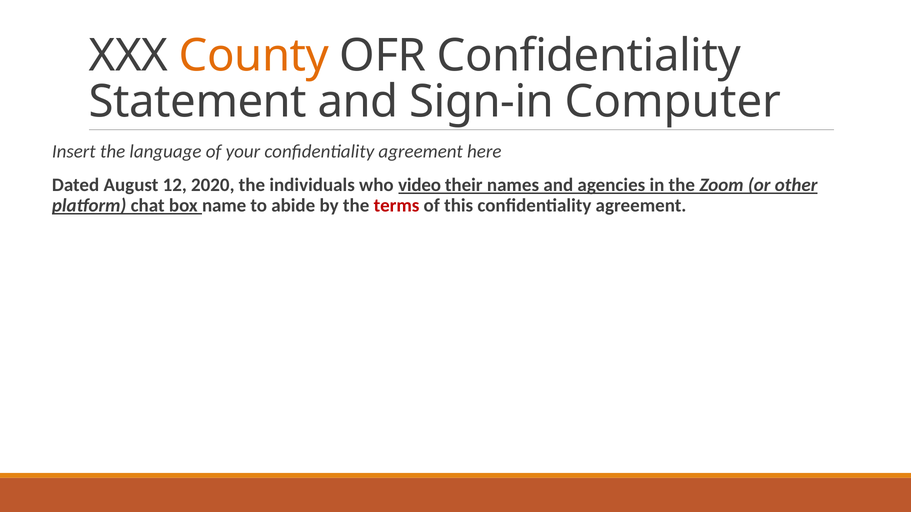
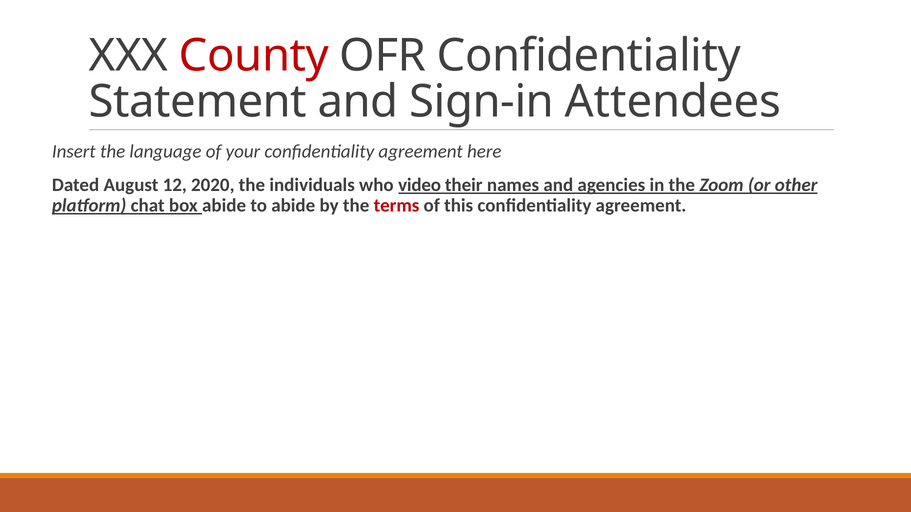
County colour: orange -> red
Computer: Computer -> Attendees
box name: name -> abide
